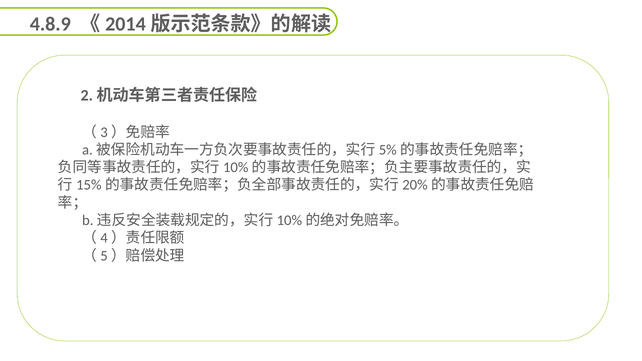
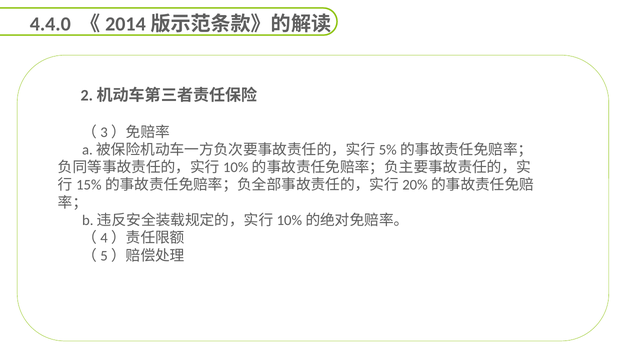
4.8.9: 4.8.9 -> 4.4.0
